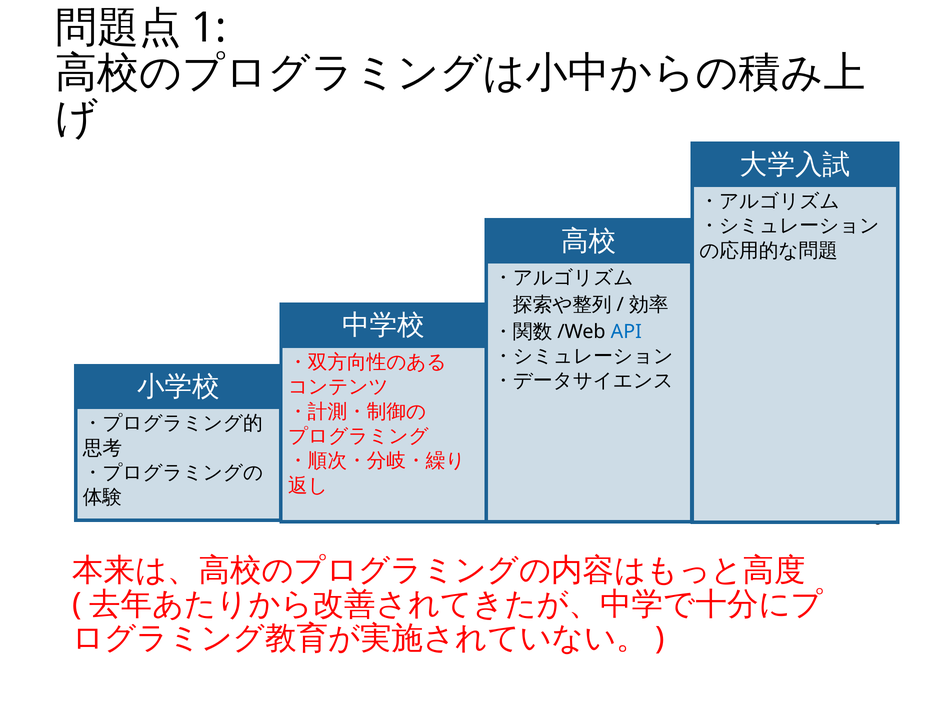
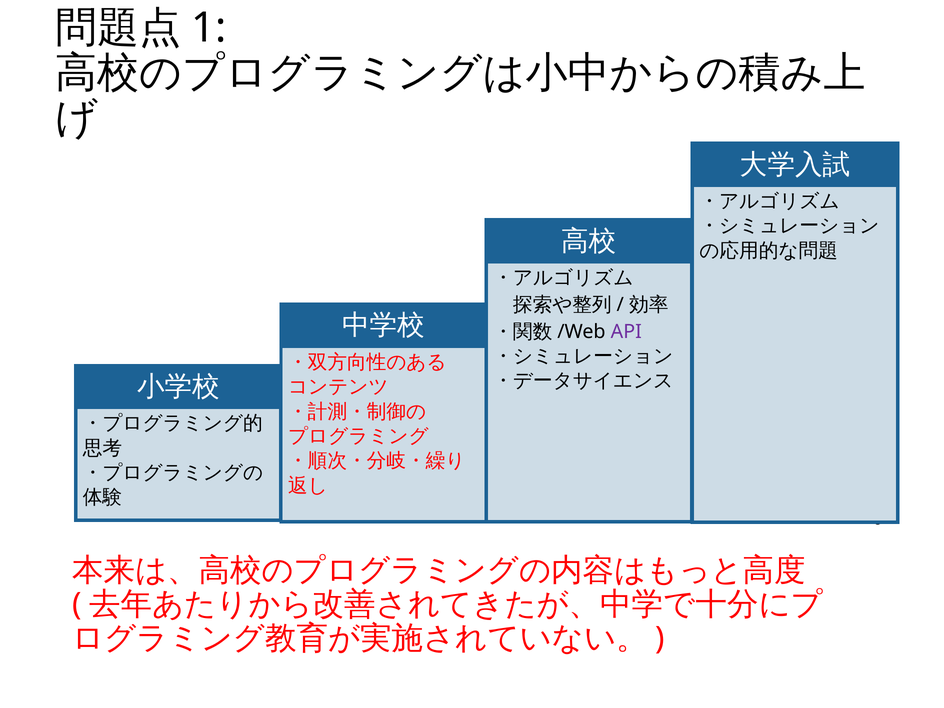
API colour: blue -> purple
